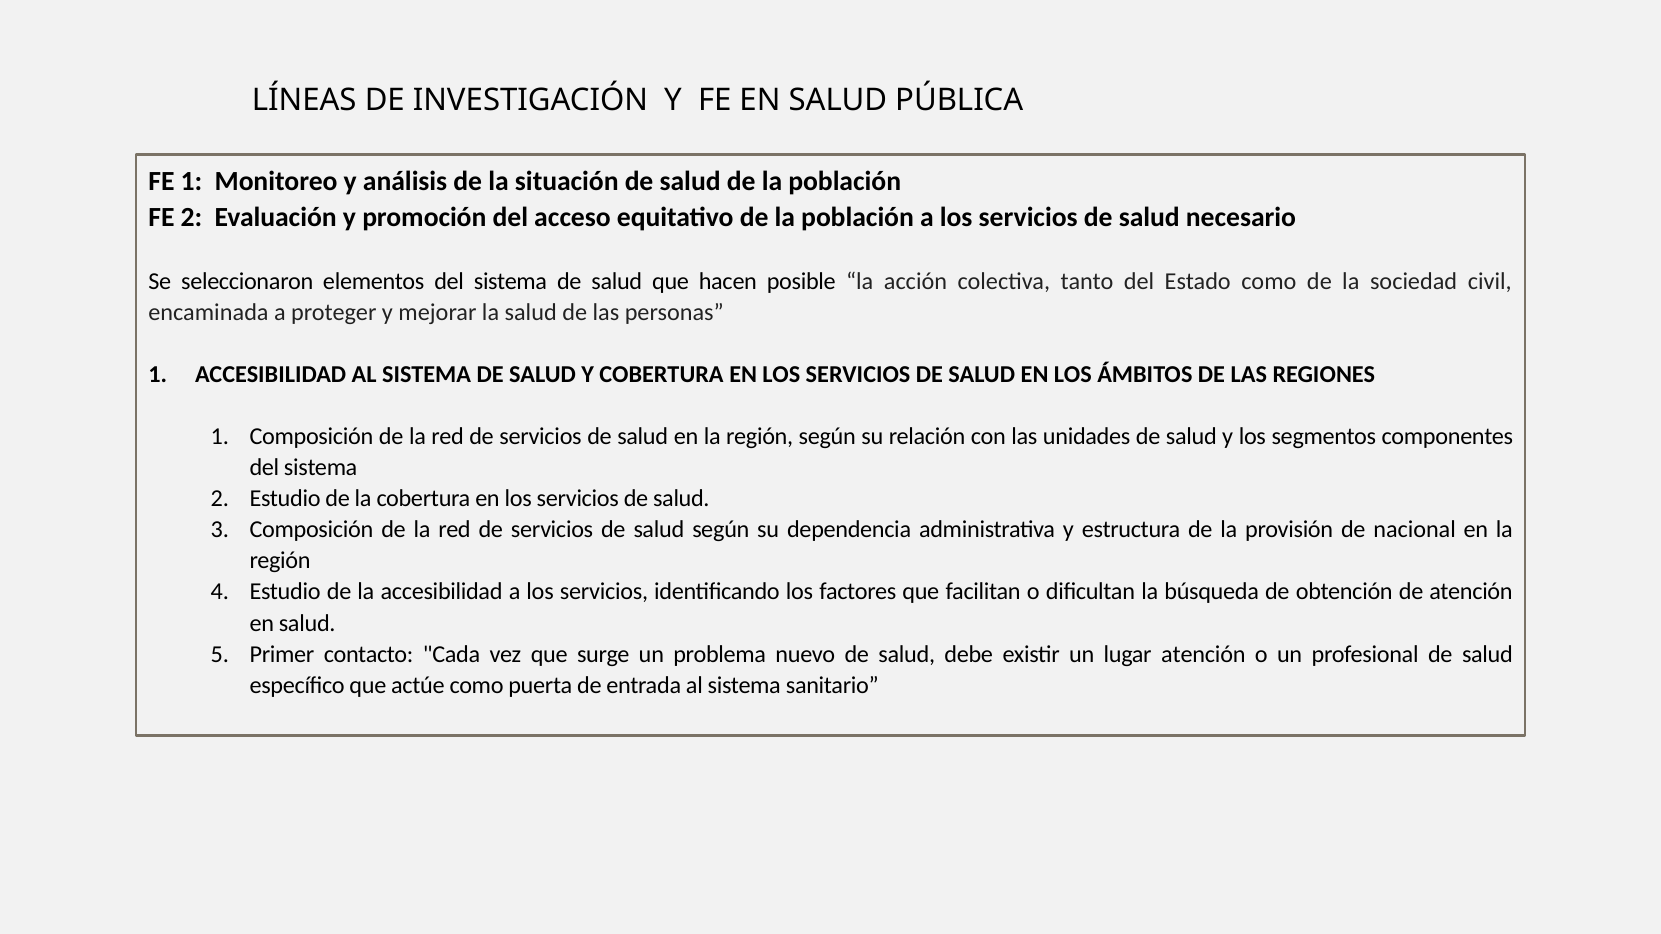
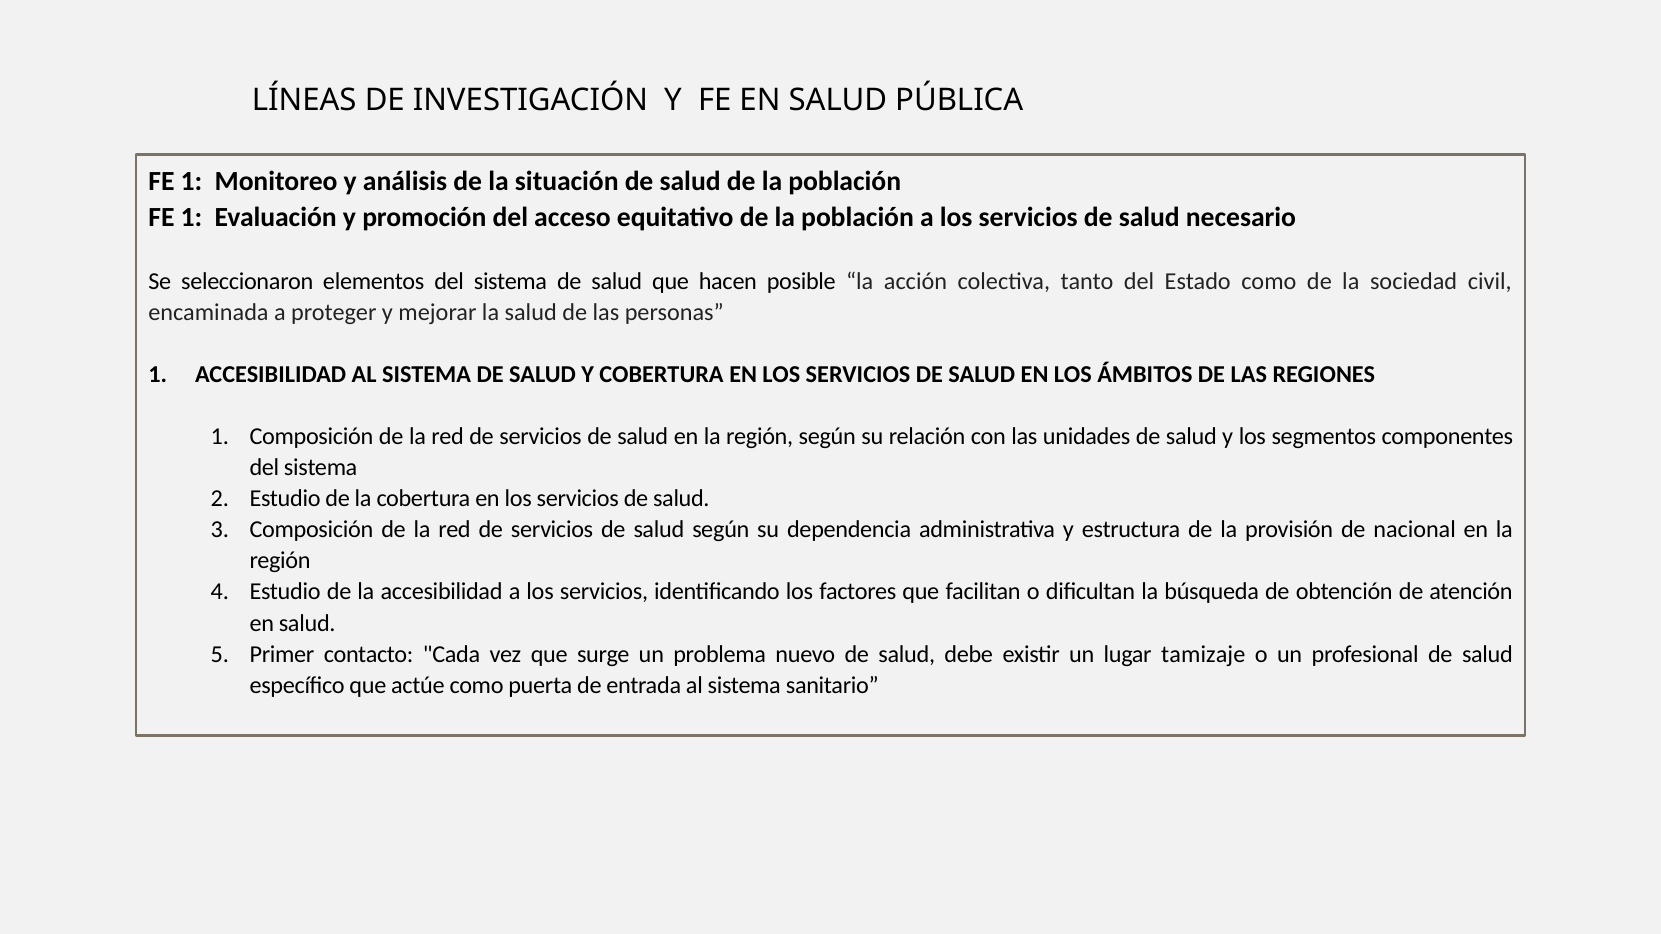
2 at (191, 217): 2 -> 1
lugar atención: atención -> tamizaje
